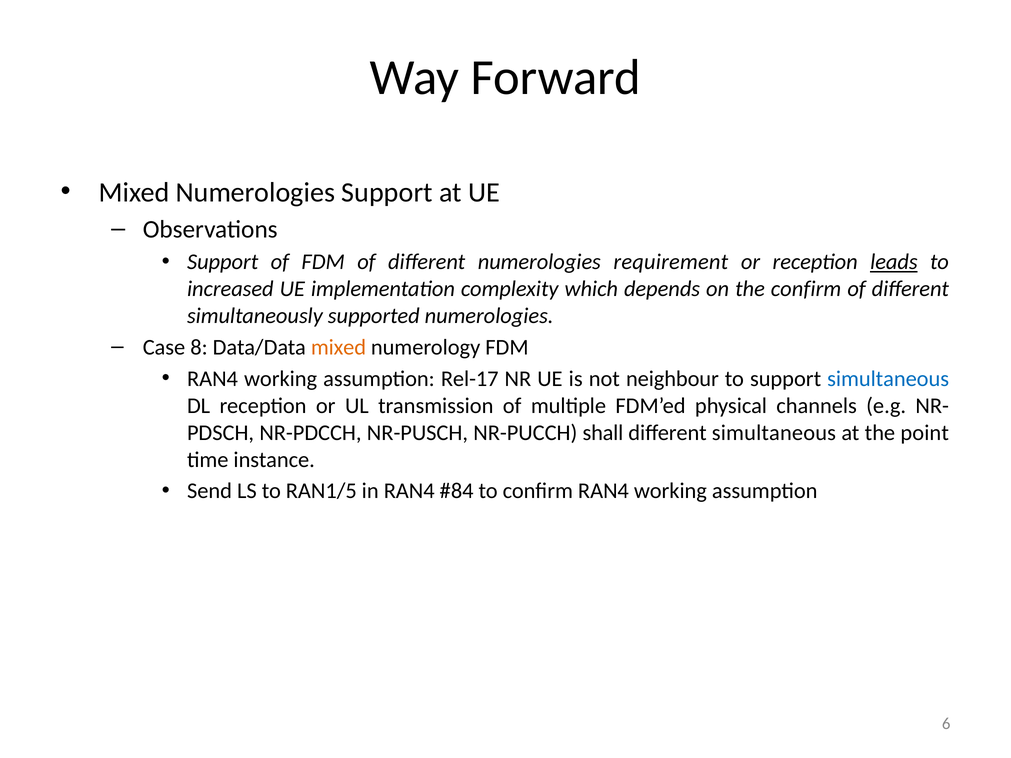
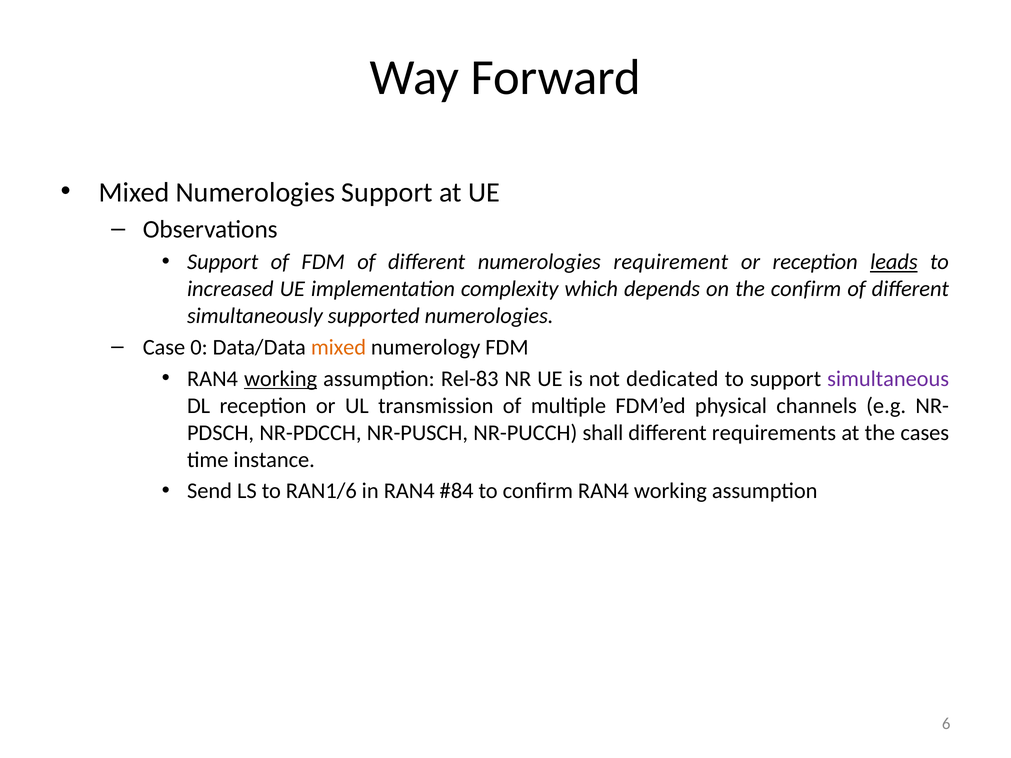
8: 8 -> 0
working at (281, 379) underline: none -> present
Rel-17: Rel-17 -> Rel-83
neighbour: neighbour -> dedicated
simultaneous at (888, 379) colour: blue -> purple
different simultaneous: simultaneous -> requirements
point: point -> cases
RAN1/5: RAN1/5 -> RAN1/6
